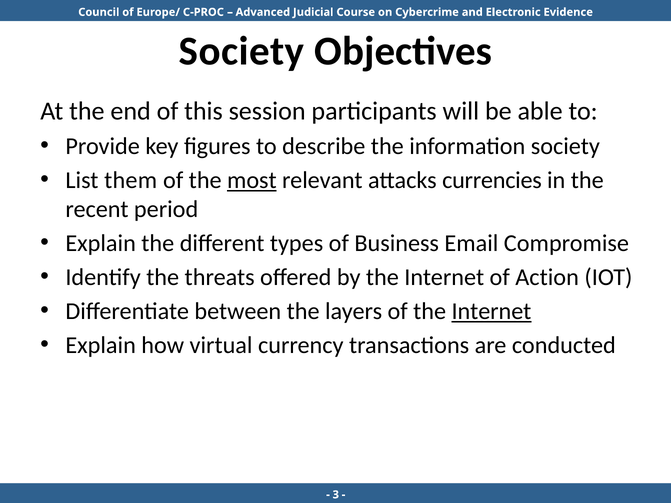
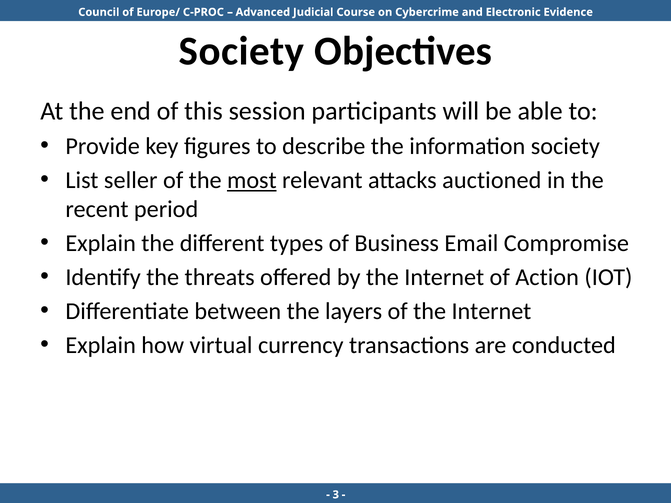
them: them -> seller
currencies: currencies -> auctioned
Internet at (491, 311) underline: present -> none
